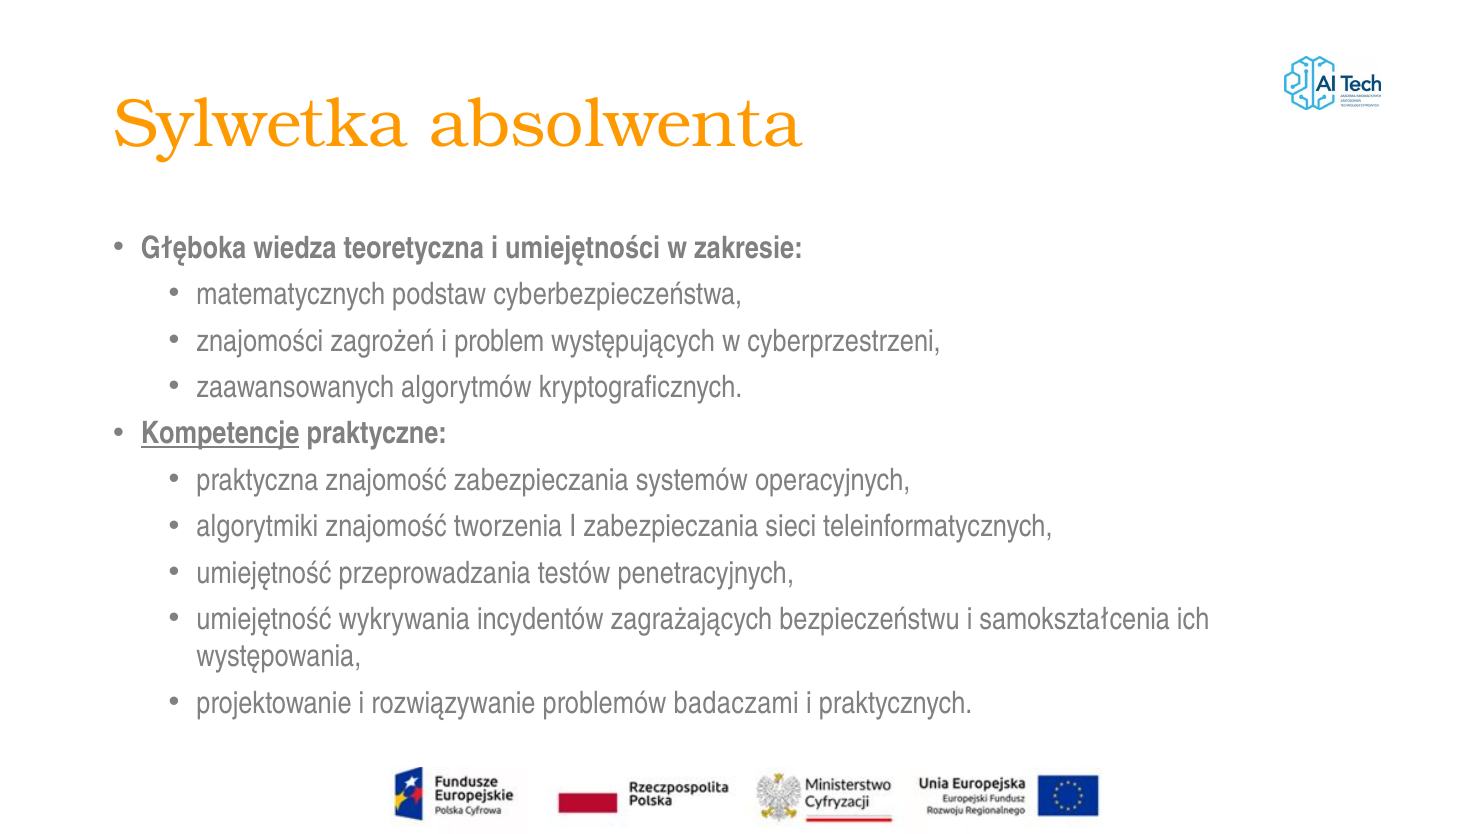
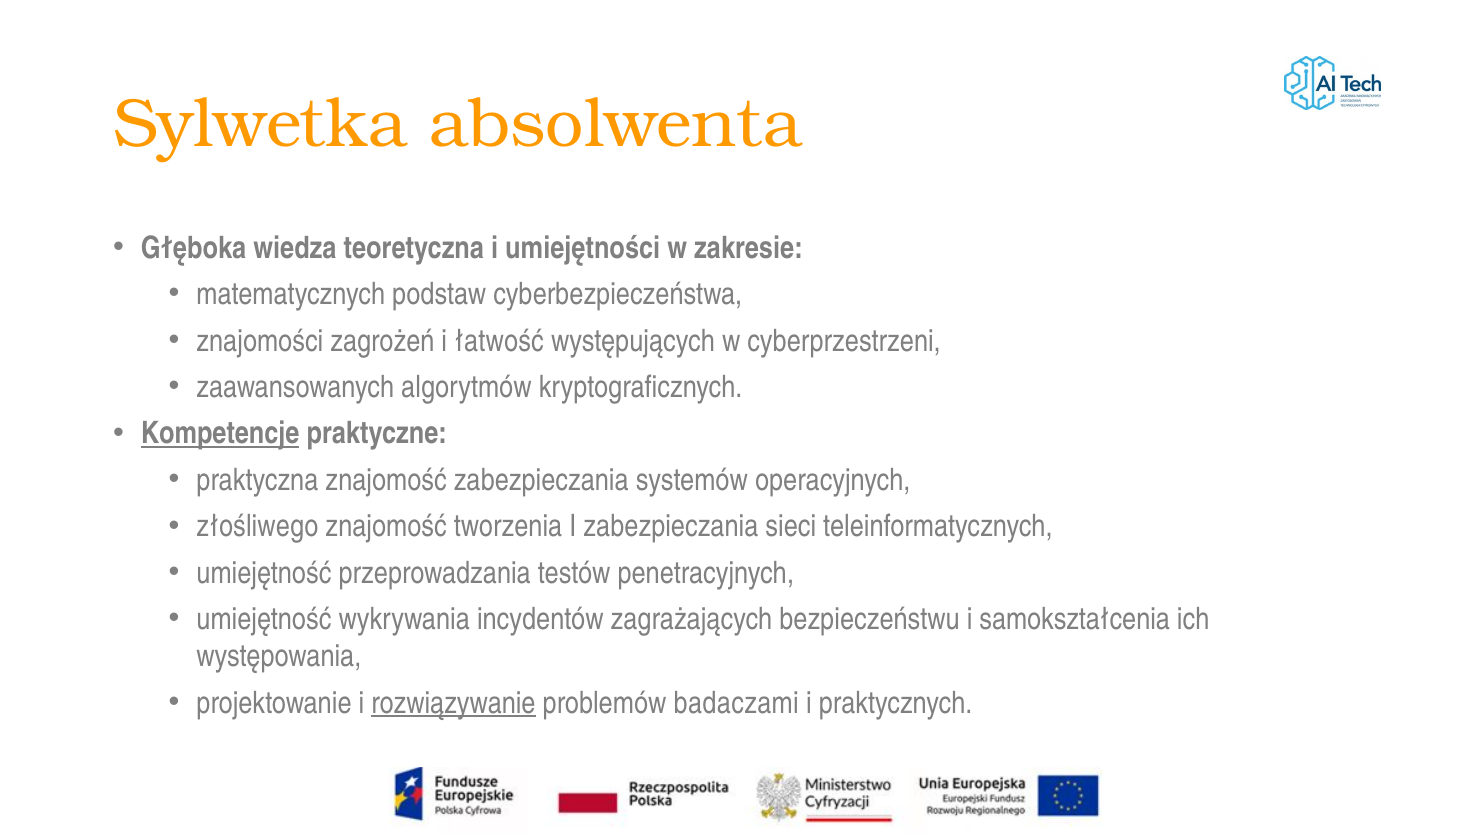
problem: problem -> łatwość
algorytmiki: algorytmiki -> złośliwego
rozwiązywanie underline: none -> present
